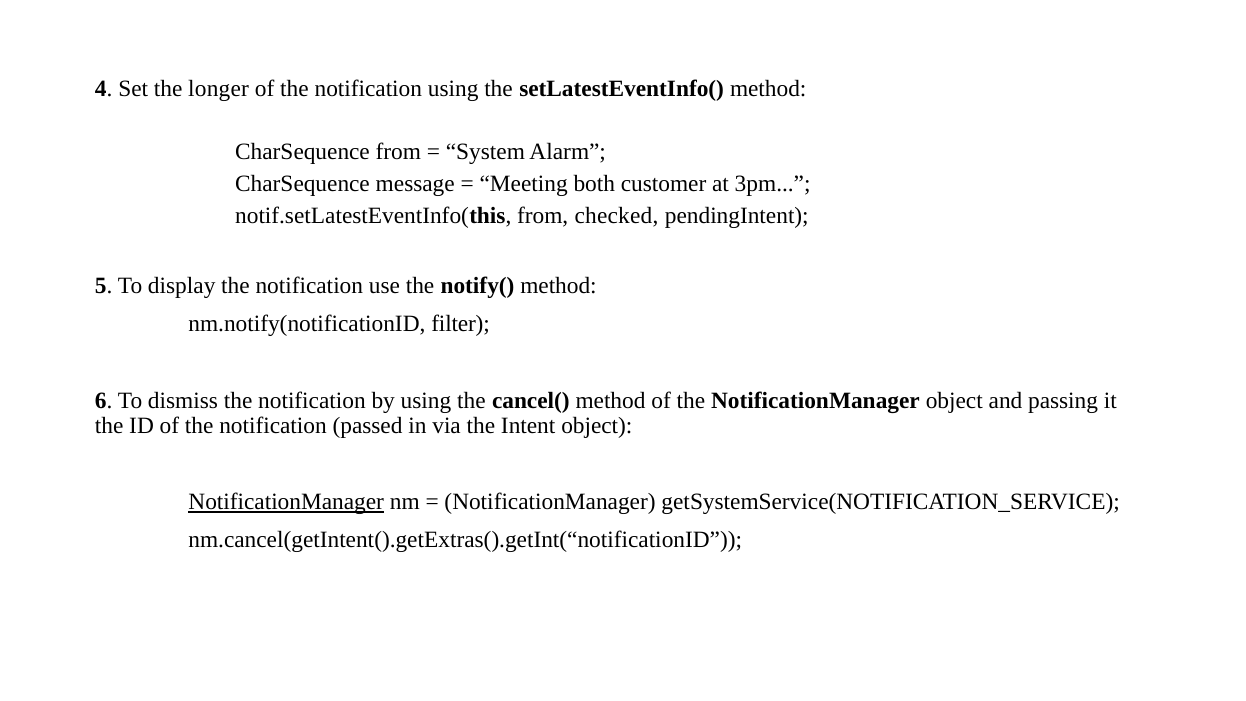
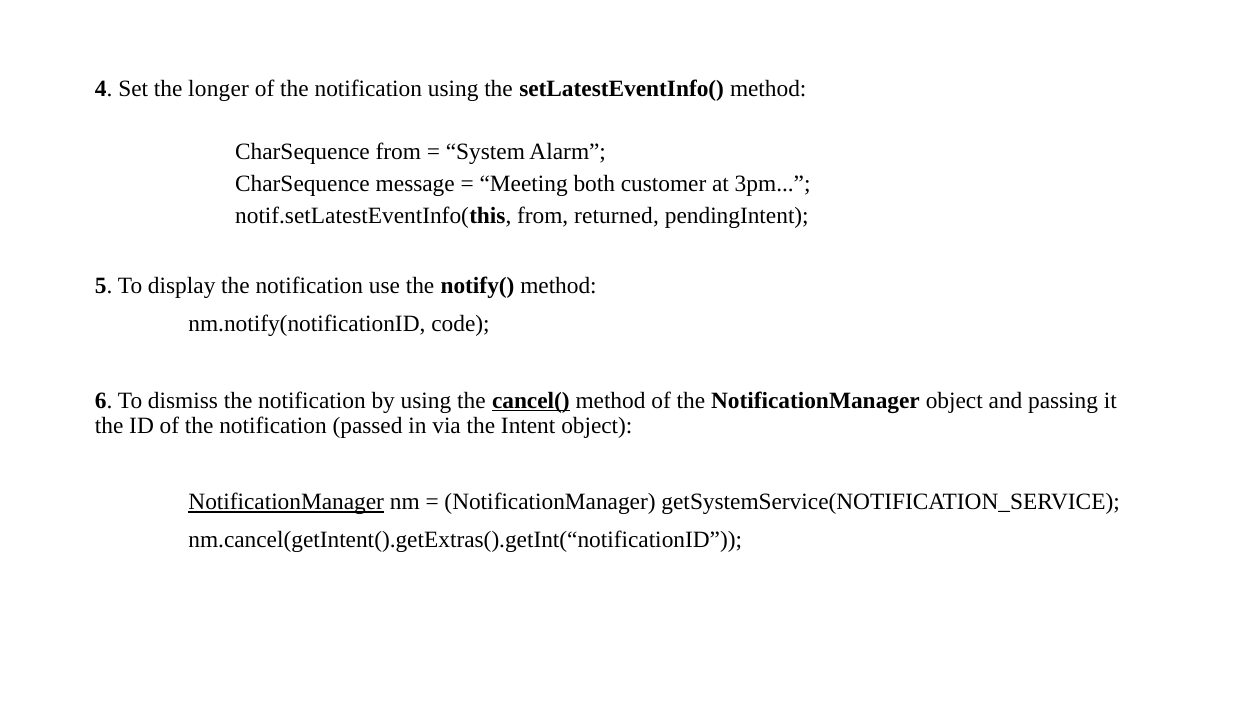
checked: checked -> returned
filter: filter -> code
cancel( underline: none -> present
